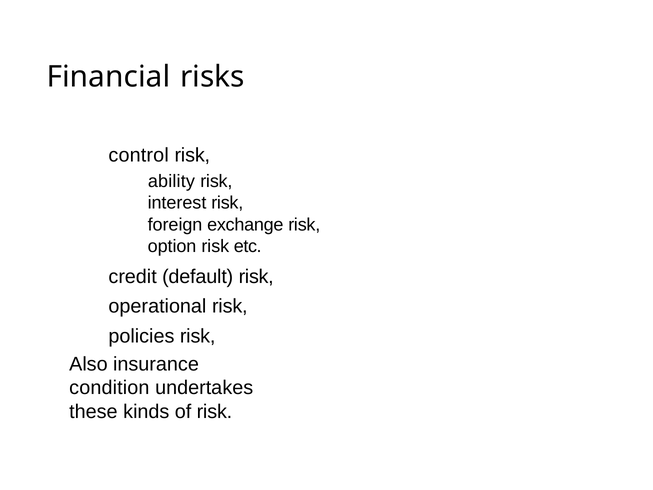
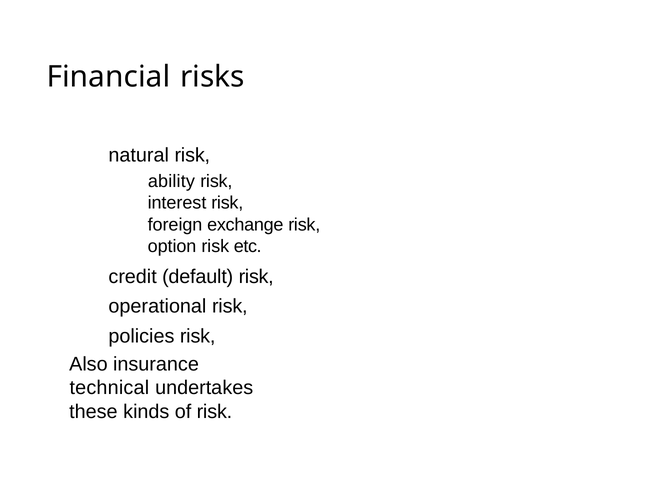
control: control -> natural
condition: condition -> technical
